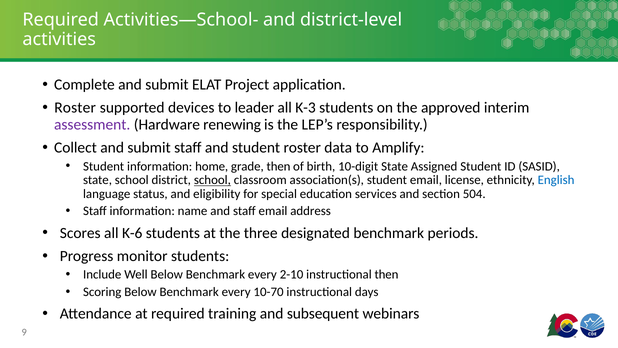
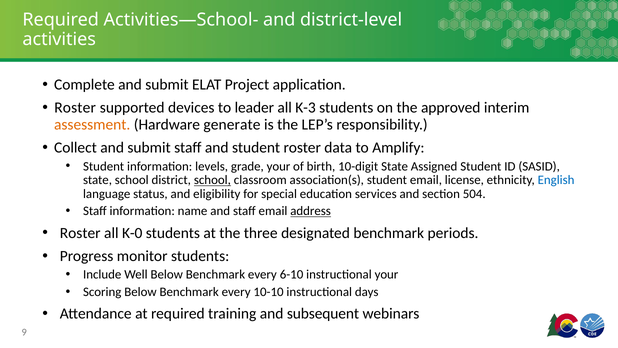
assessment colour: purple -> orange
renewing: renewing -> generate
home: home -> levels
grade then: then -> your
address underline: none -> present
Scores at (80, 233): Scores -> Roster
K-6: K-6 -> K-0
2-10: 2-10 -> 6-10
instructional then: then -> your
10-70: 10-70 -> 10-10
